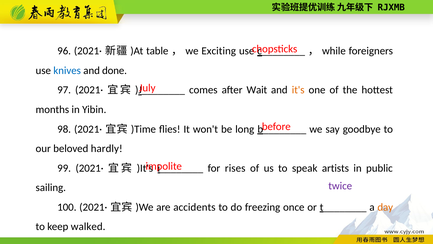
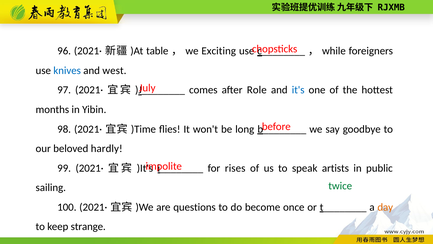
done: done -> west
Wait: Wait -> Role
it's colour: orange -> blue
twice colour: purple -> green
accidents: accidents -> questions
freezing: freezing -> become
walked: walked -> strange
